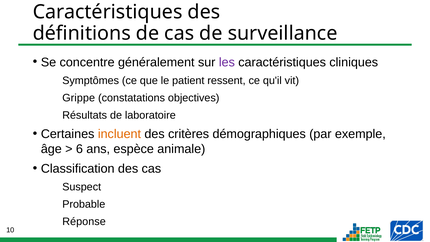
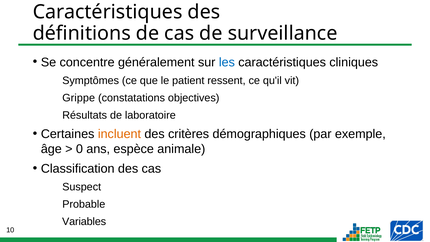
les colour: purple -> blue
6: 6 -> 0
Réponse: Réponse -> Variables
